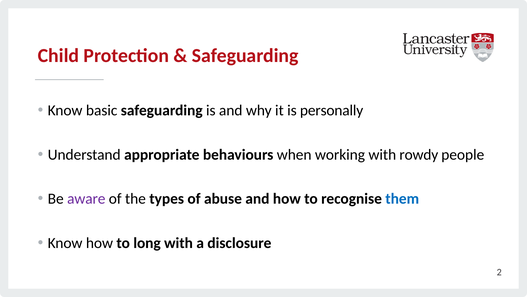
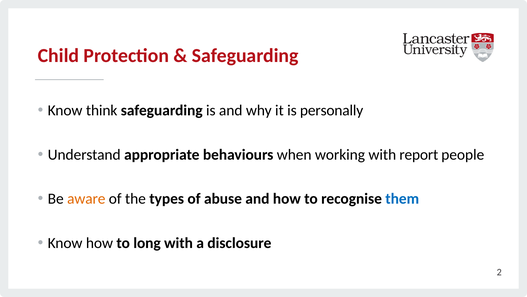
basic: basic -> think
rowdy: rowdy -> report
aware colour: purple -> orange
